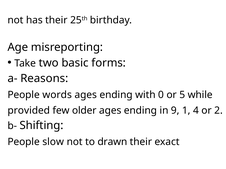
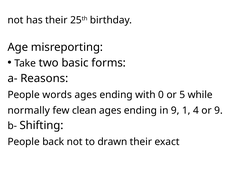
provided: provided -> normally
older: older -> clean
or 2: 2 -> 9
slow: slow -> back
